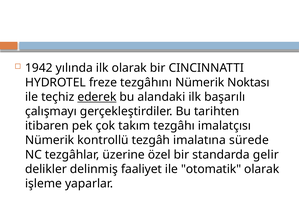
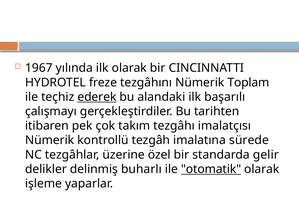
1942: 1942 -> 1967
Noktası: Noktası -> Toplam
faaliyet: faaliyet -> buharlı
otomatik underline: none -> present
